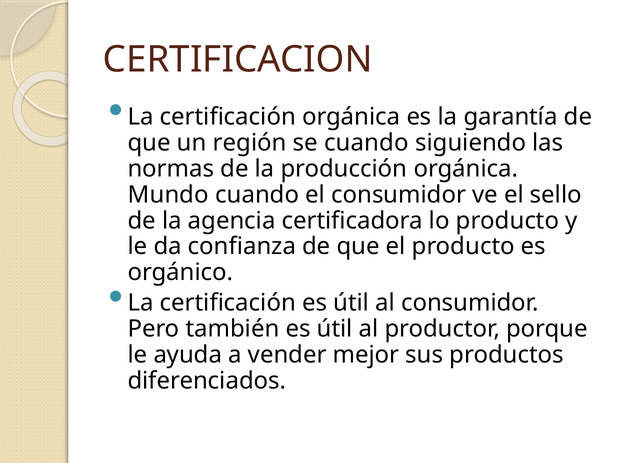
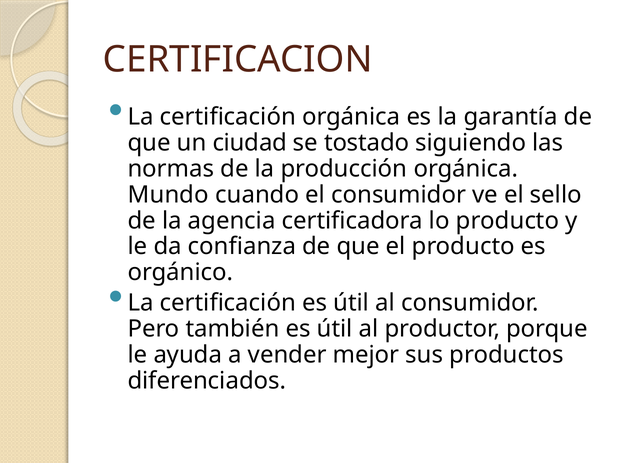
región: región -> ciudad
se cuando: cuando -> tostado
